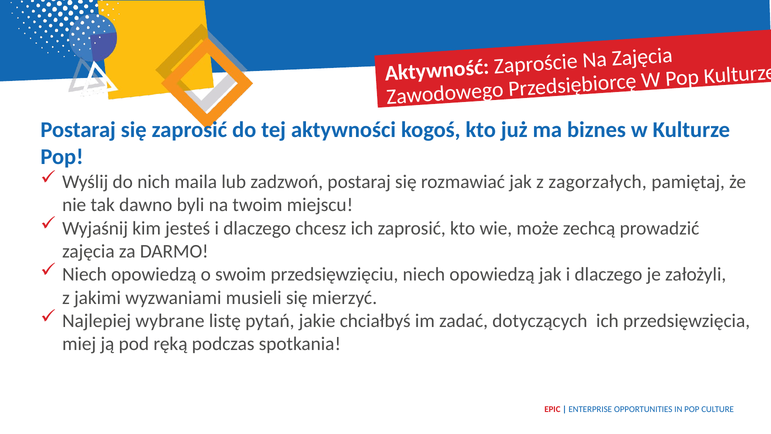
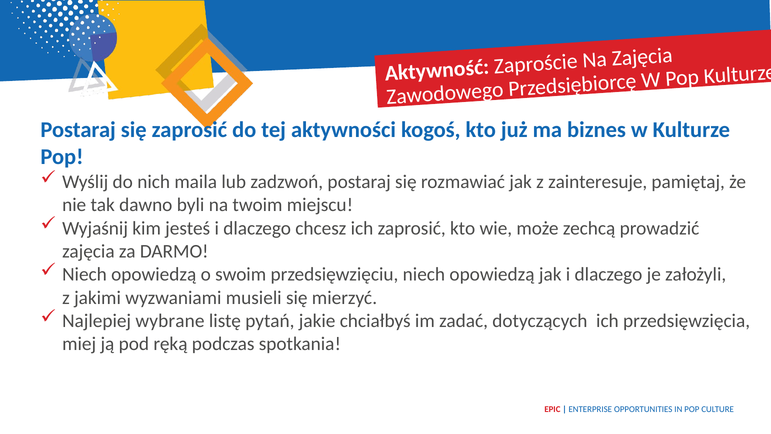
zagorzałych: zagorzałych -> zainteresuje
